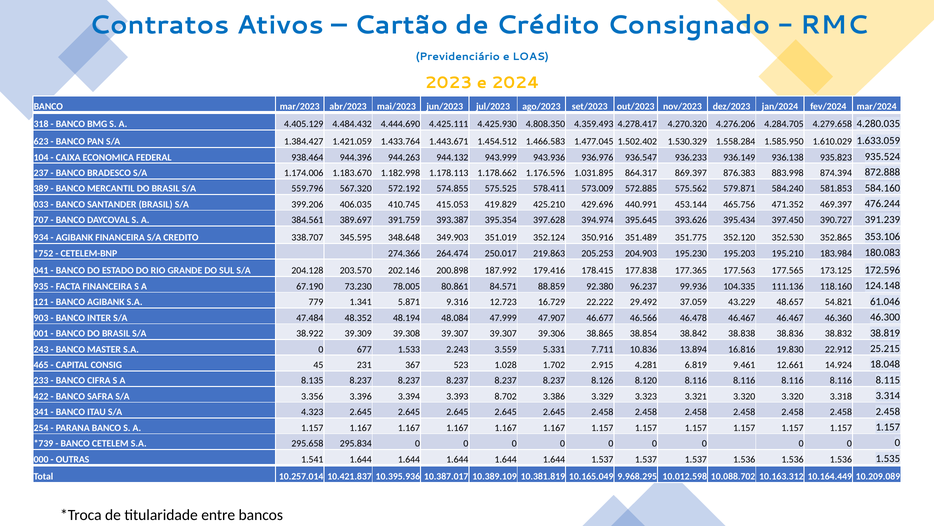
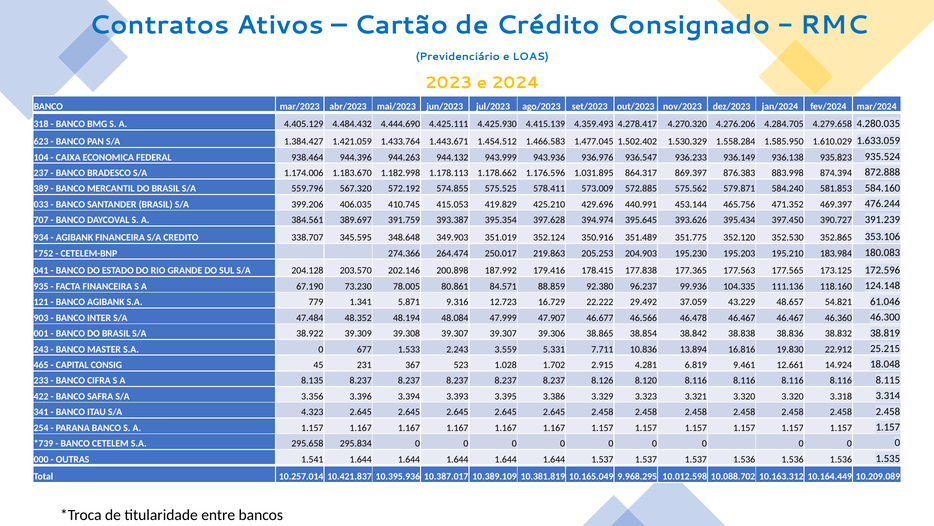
4.808.350: 4.808.350 -> 4.415.139
8.702: 8.702 -> 3.395
